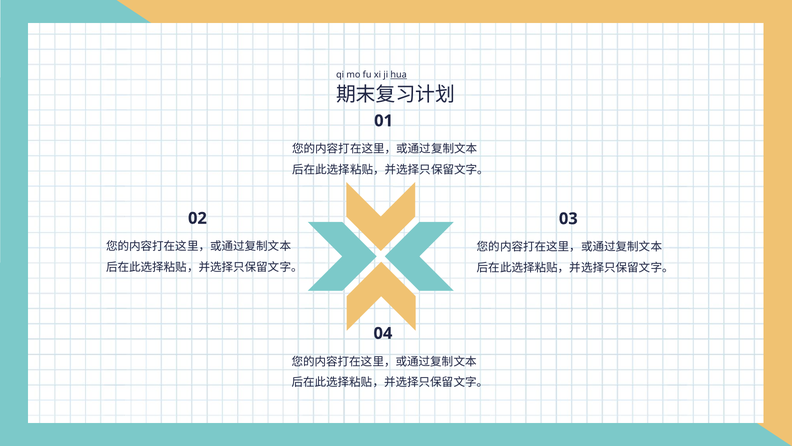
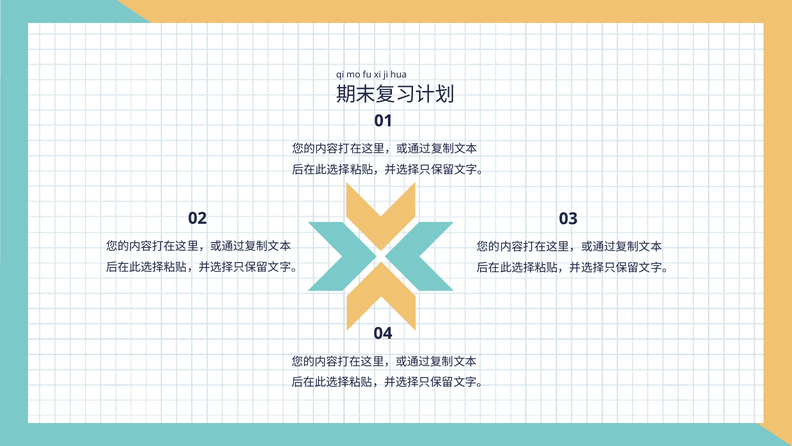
hua underline: present -> none
